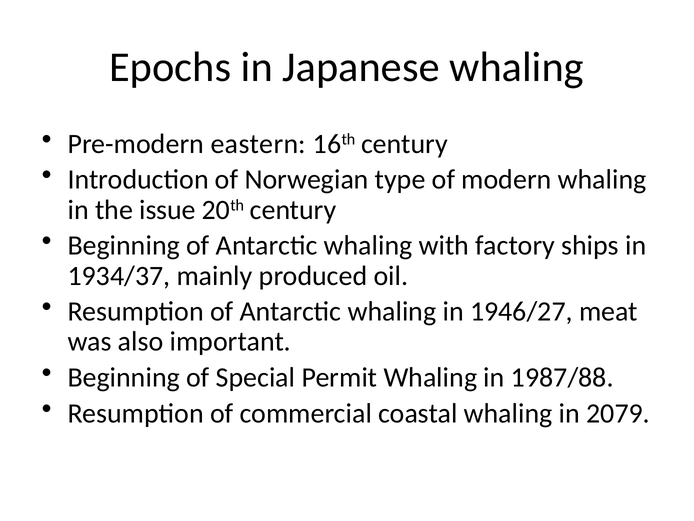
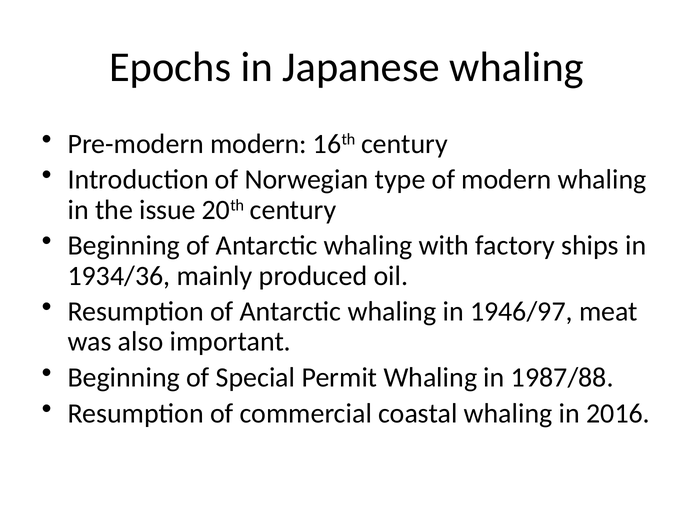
Pre-modern eastern: eastern -> modern
1934/37: 1934/37 -> 1934/36
1946/27: 1946/27 -> 1946/97
2079: 2079 -> 2016
